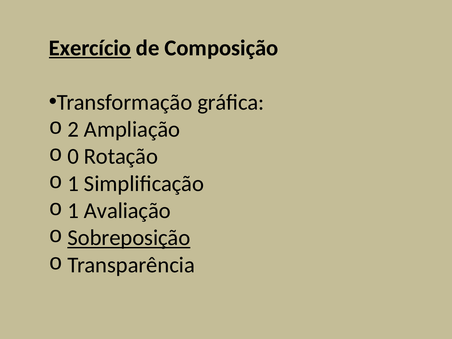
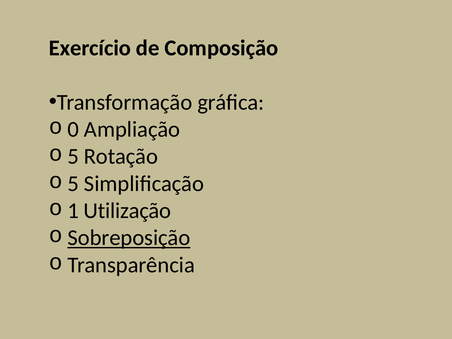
Exercício underline: present -> none
2: 2 -> 0
0 at (73, 157): 0 -> 5
1 at (73, 184): 1 -> 5
Avaliação: Avaliação -> Utilização
